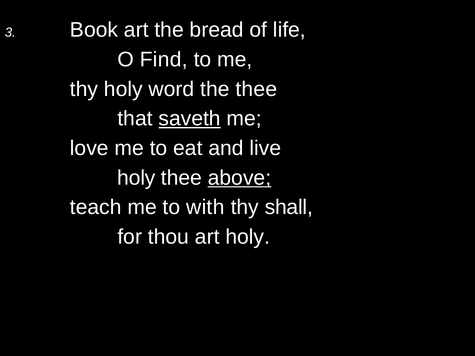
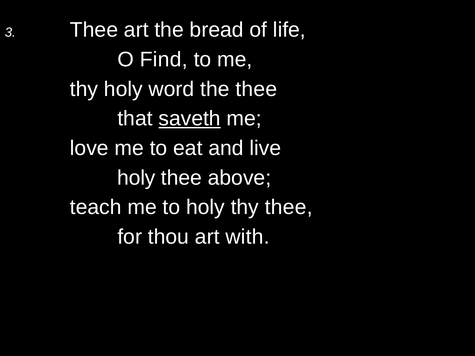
3 Book: Book -> Thee
above underline: present -> none
to with: with -> holy
thy shall: shall -> thee
art holy: holy -> with
